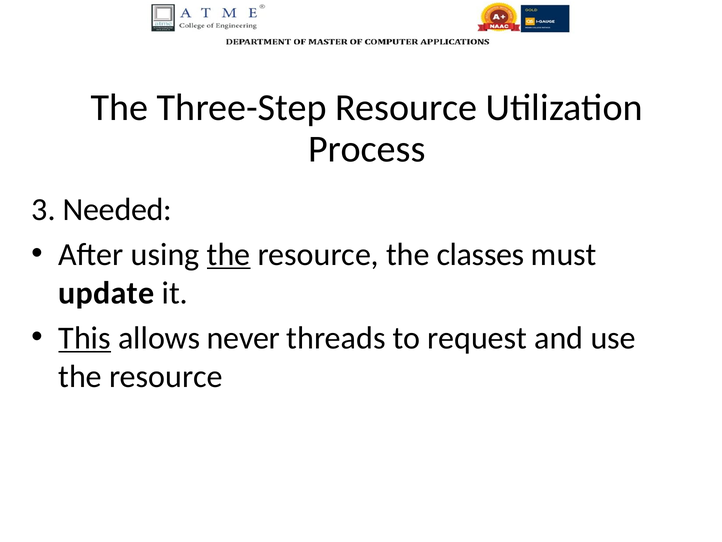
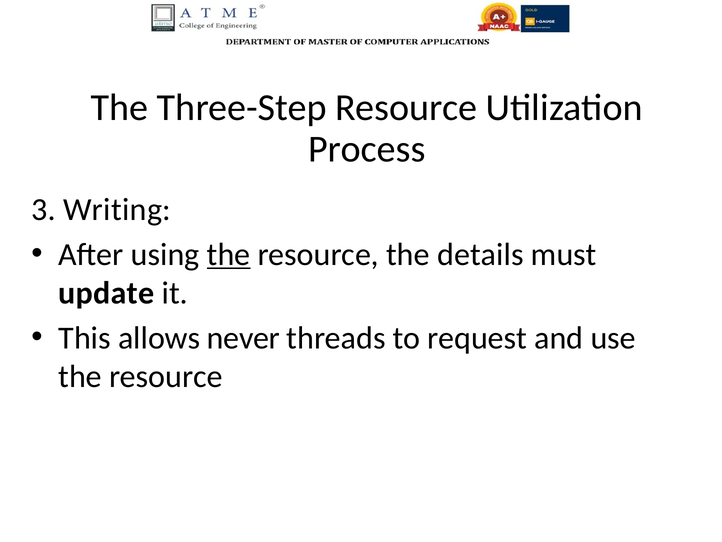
Needed: Needed -> Writing
classes: classes -> details
This underline: present -> none
